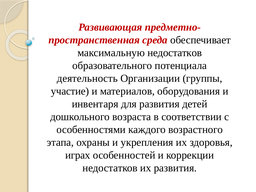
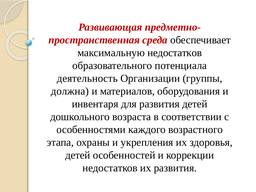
участие: участие -> должна
играх at (78, 155): играх -> детей
